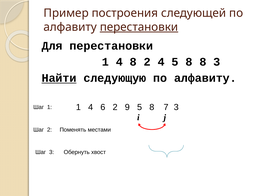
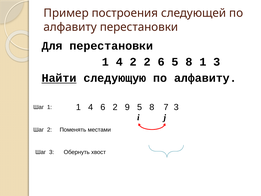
перестановки at (139, 27) underline: present -> none
4 8: 8 -> 2
2 4: 4 -> 6
8 8: 8 -> 1
